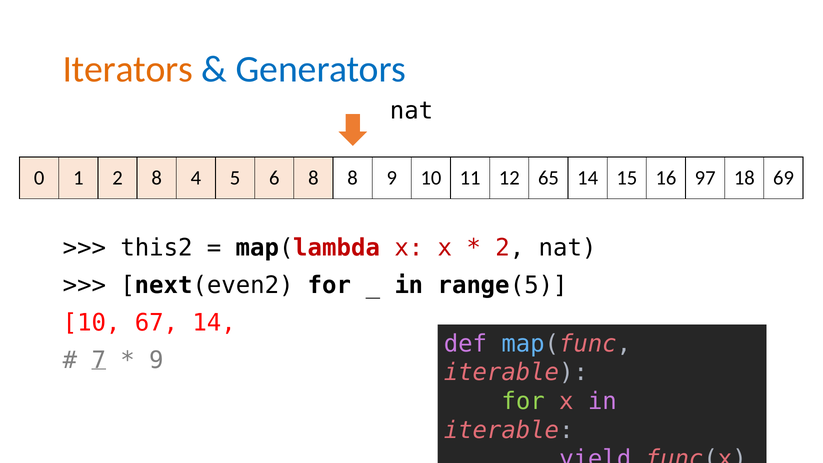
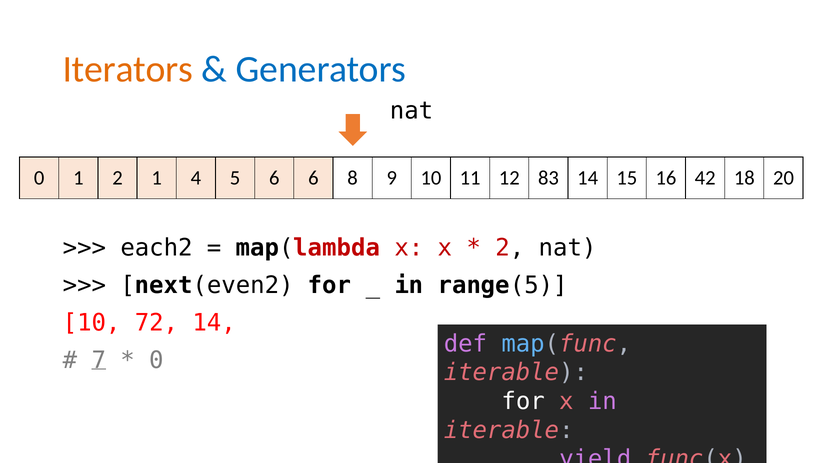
2 8: 8 -> 1
6 8: 8 -> 6
65: 65 -> 83
97: 97 -> 42
69: 69 -> 20
this2: this2 -> each2
67: 67 -> 72
9 at (156, 360): 9 -> 0
for at (523, 401) colour: light green -> white
